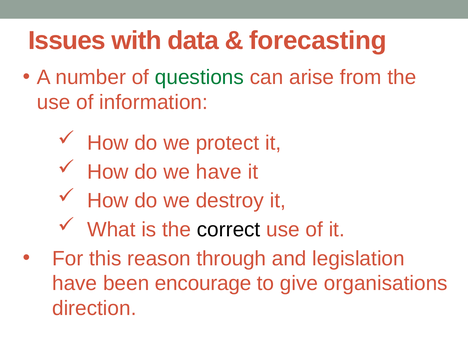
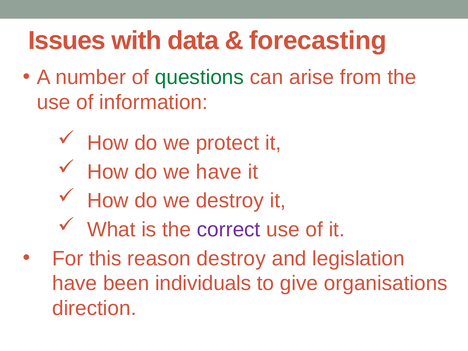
correct colour: black -> purple
reason through: through -> destroy
encourage: encourage -> individuals
